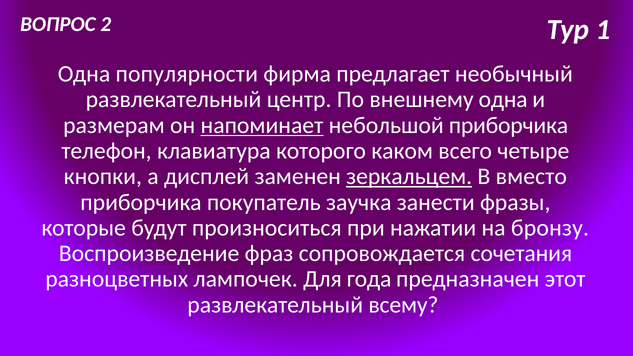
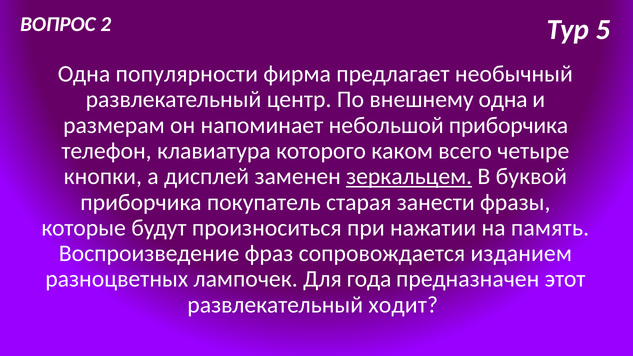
1: 1 -> 5
напоминает underline: present -> none
вместо: вместо -> буквой
заучка: заучка -> старая
бронзу: бронзу -> память
сочетания: сочетания -> изданием
всему: всему -> ходит
